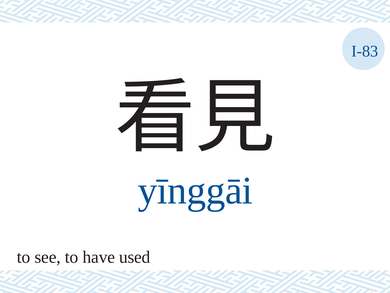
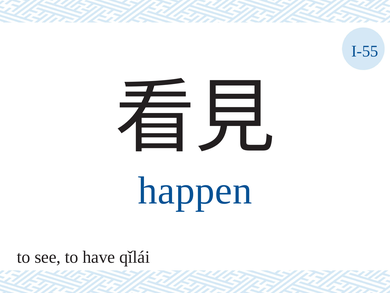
I-83: I-83 -> I-55
yīnggāi: yīnggāi -> happen
used: used -> qǐlái
